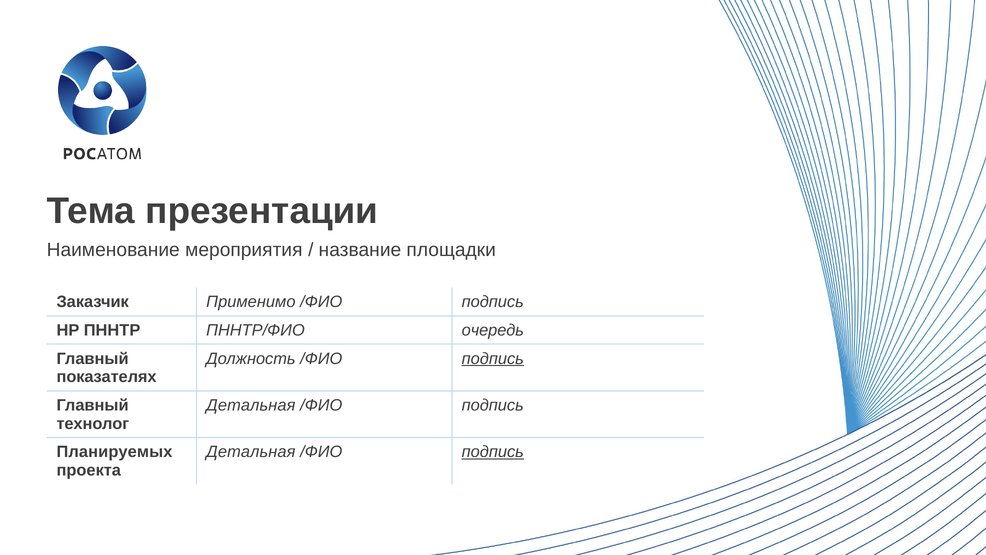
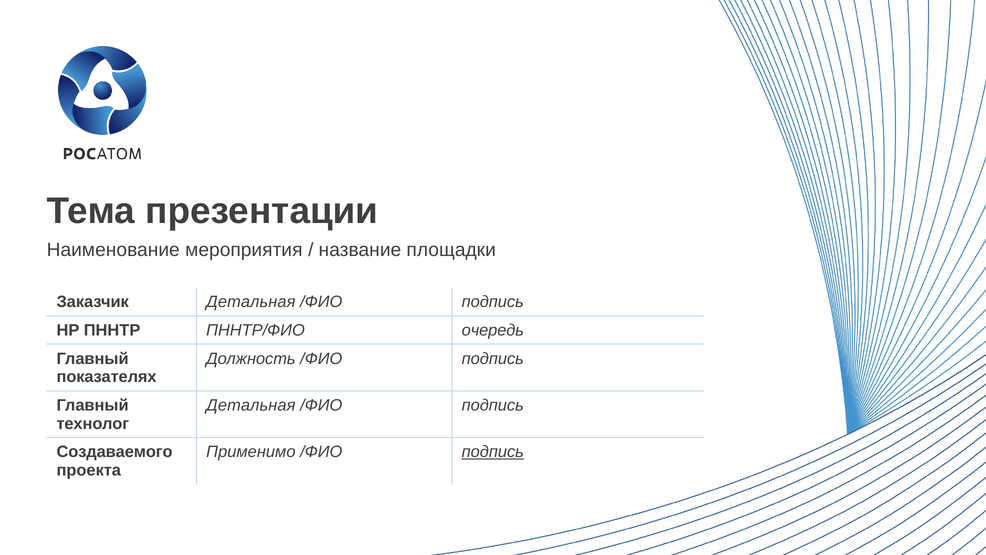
Заказчик Применимо: Применимо -> Детальная
подпись at (493, 359) underline: present -> none
Планируемых: Планируемых -> Создаваемого
Детальная at (251, 452): Детальная -> Применимо
